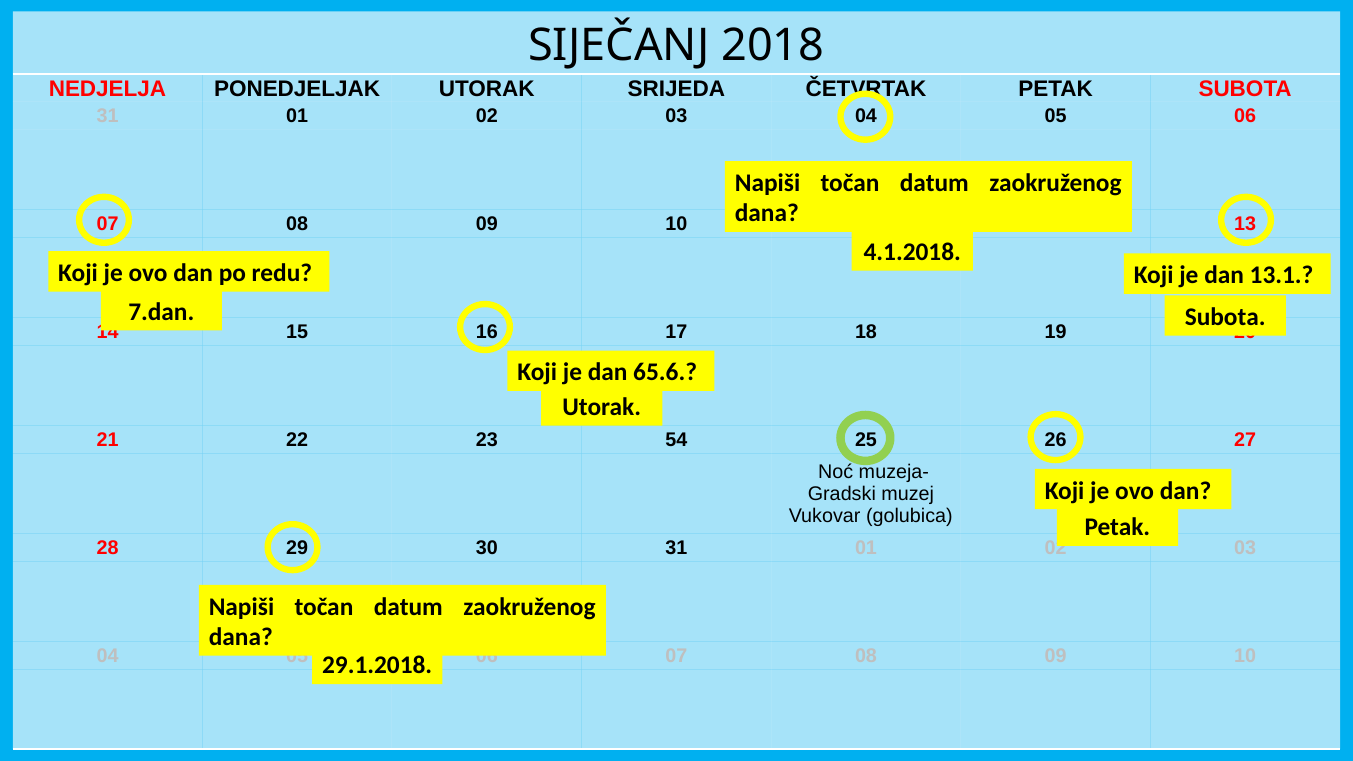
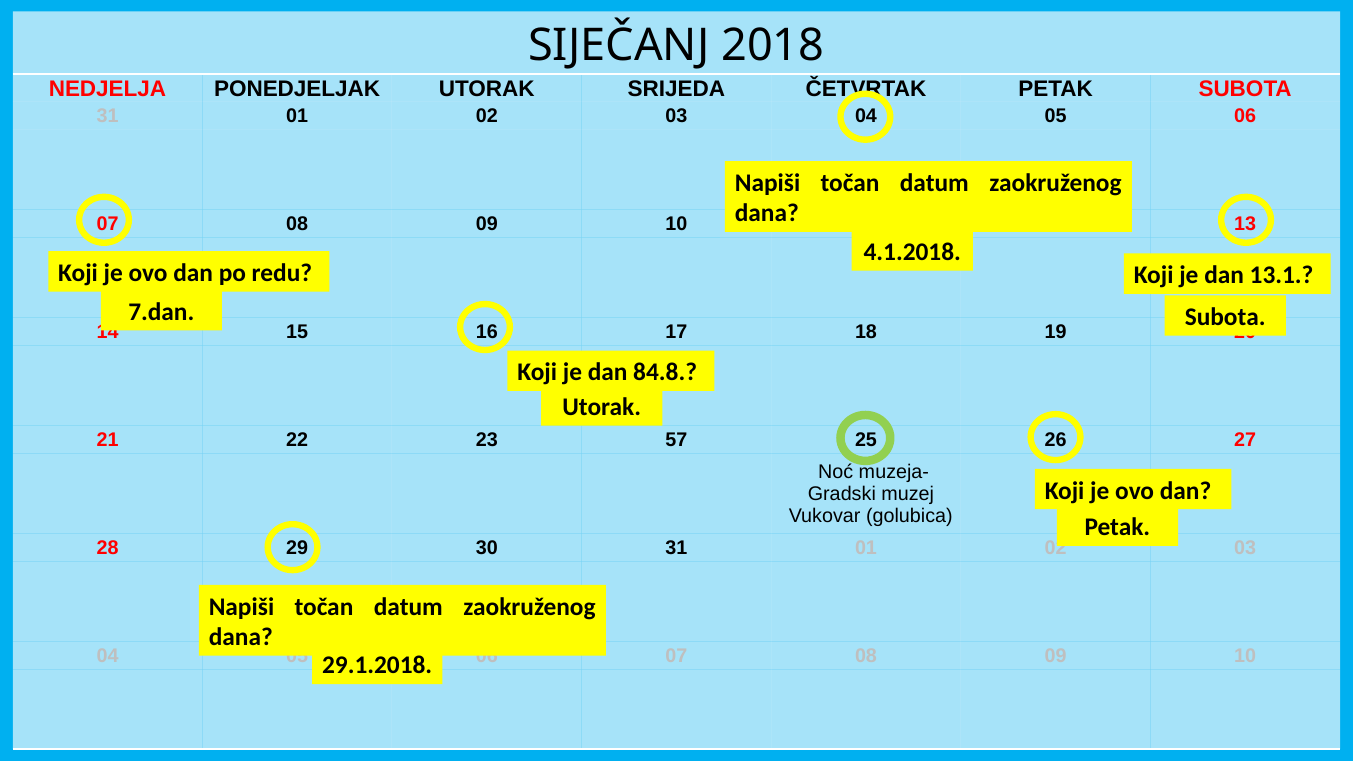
65.6: 65.6 -> 84.8
54: 54 -> 57
